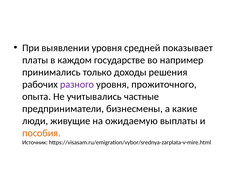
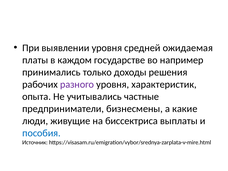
показывает: показывает -> ожидаемая
прожиточного: прожиточного -> характеристик
ожидаемую: ожидаемую -> биссектриса
пособия colour: orange -> blue
